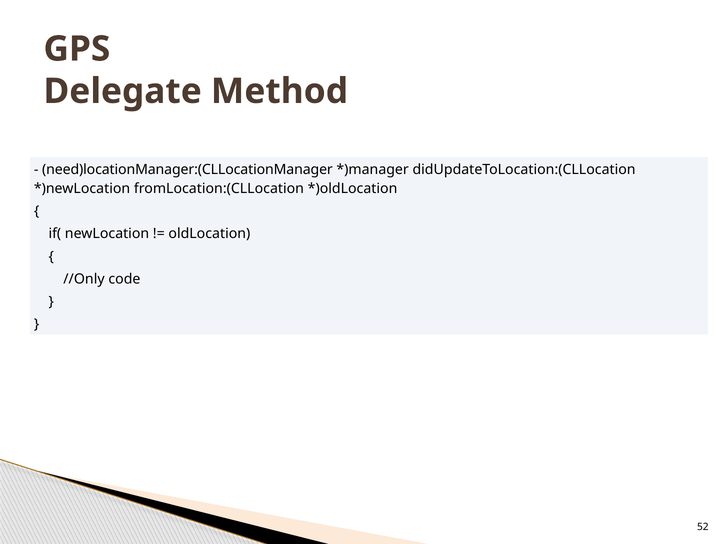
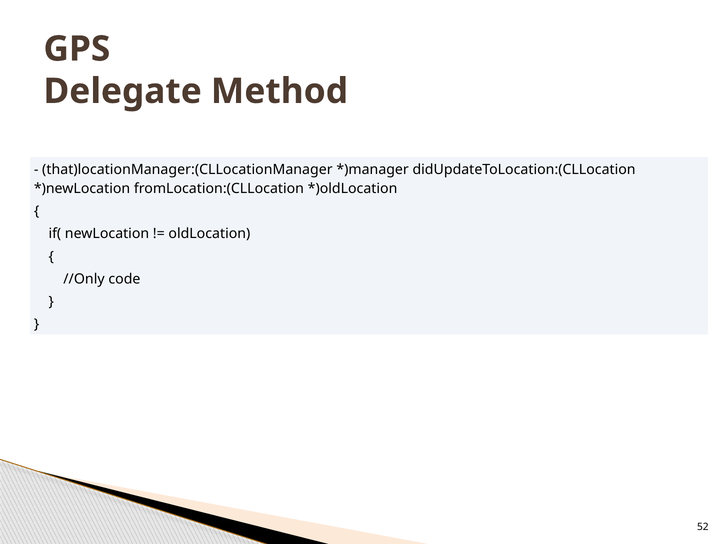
need)locationManager:(CLLocationManager: need)locationManager:(CLLocationManager -> that)locationManager:(CLLocationManager
